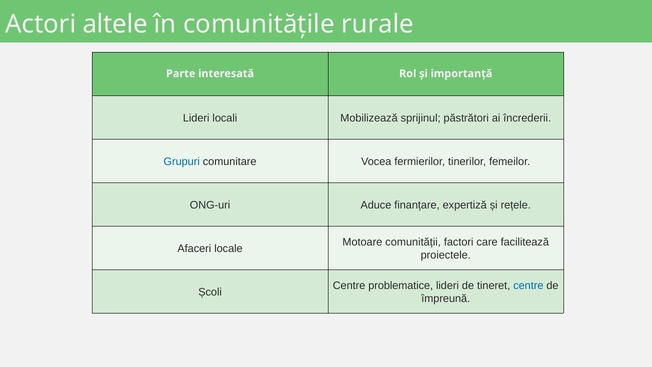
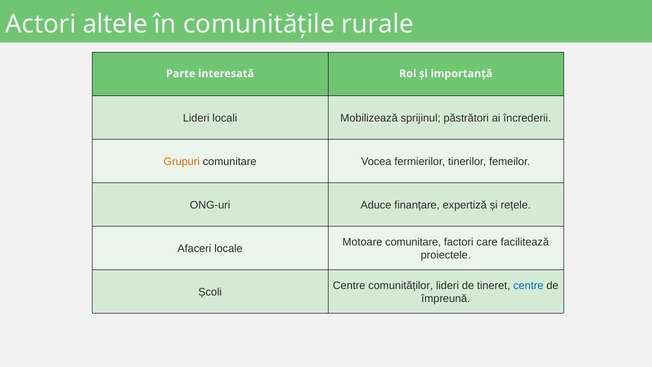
Grupuri colour: blue -> orange
Motoare comunității: comunității -> comunitare
problematice: problematice -> comunităților
